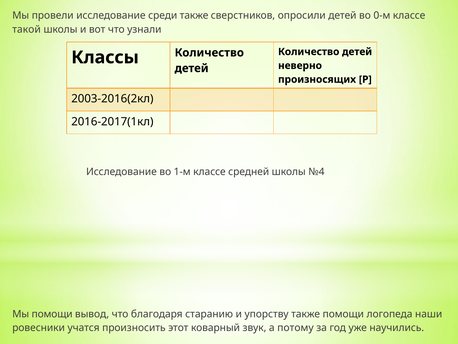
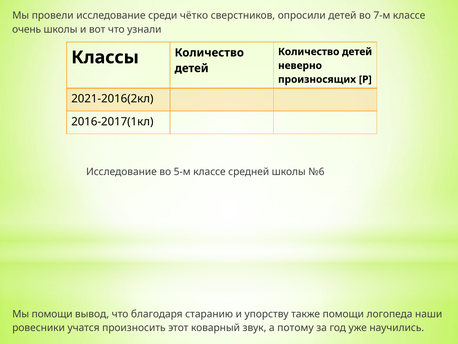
среди также: также -> чётко
0-м: 0-м -> 7-м
такой: такой -> очень
2003-2016(2кл: 2003-2016(2кл -> 2021-2016(2кл
1-м: 1-м -> 5-м
№4: №4 -> №6
